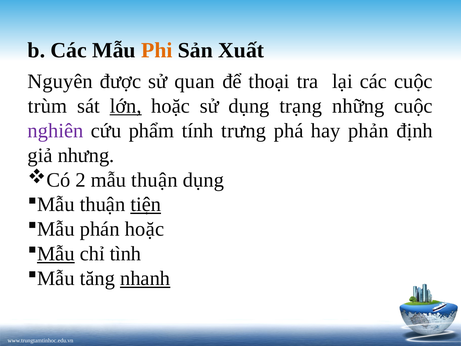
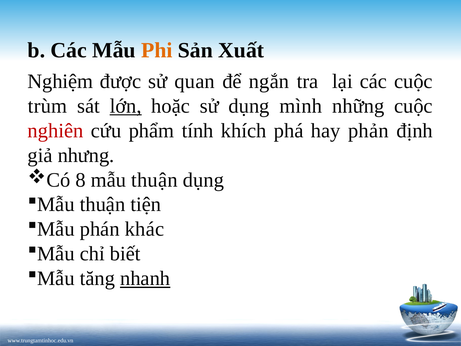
Nguyên: Nguyên -> Nghiệm
thoại: thoại -> ngắn
trạng: trạng -> mình
nghiên colour: purple -> red
trưng: trưng -> khích
2: 2 -> 8
tiện underline: present -> none
phán hoặc: hoặc -> khác
Mẫu at (56, 254) underline: present -> none
tình: tình -> biết
